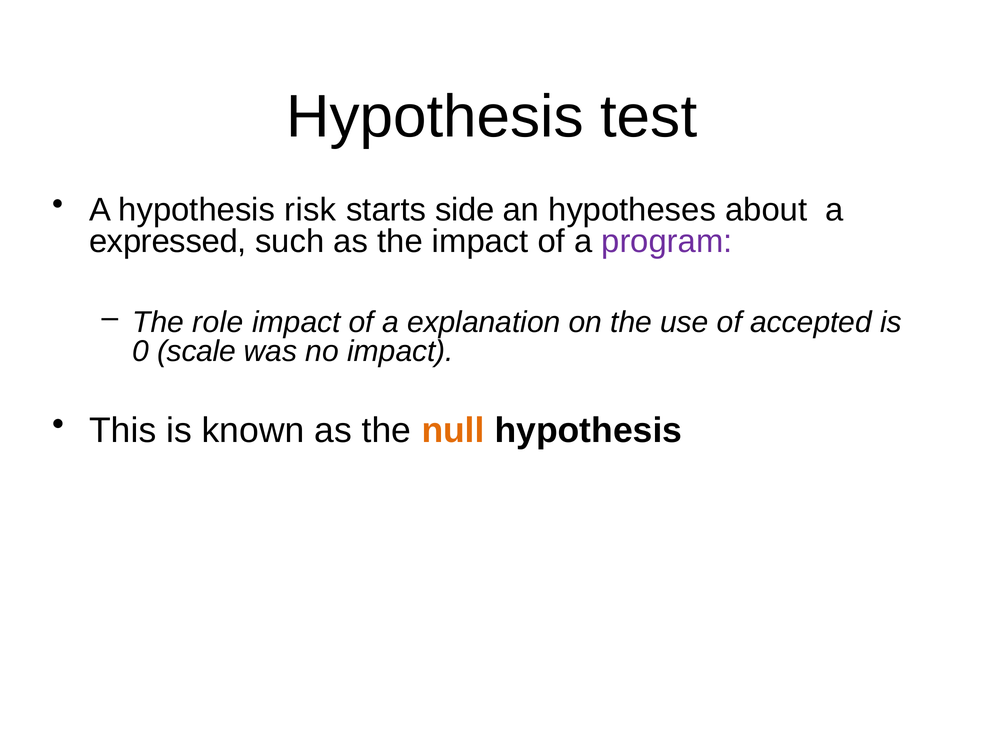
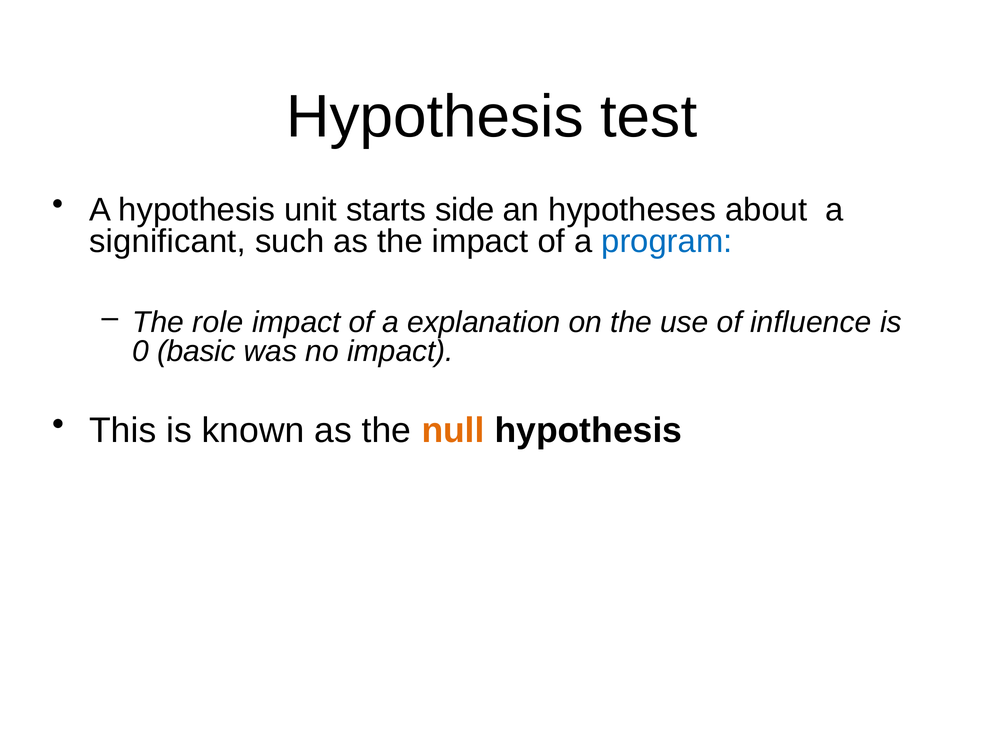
risk: risk -> unit
expressed: expressed -> significant
program colour: purple -> blue
accepted: accepted -> influence
scale: scale -> basic
